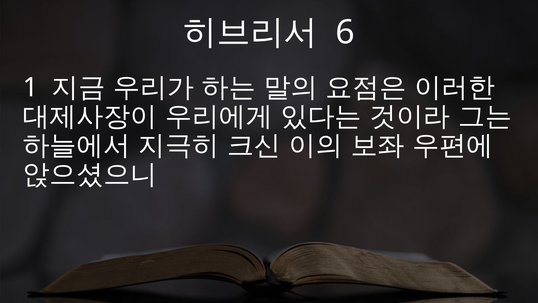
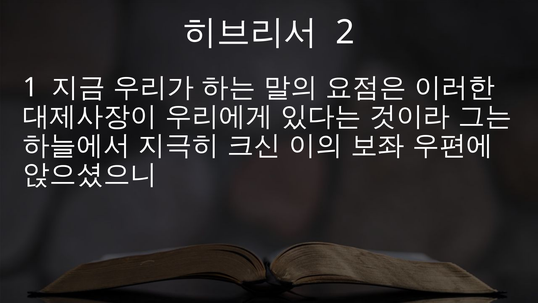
6: 6 -> 2
